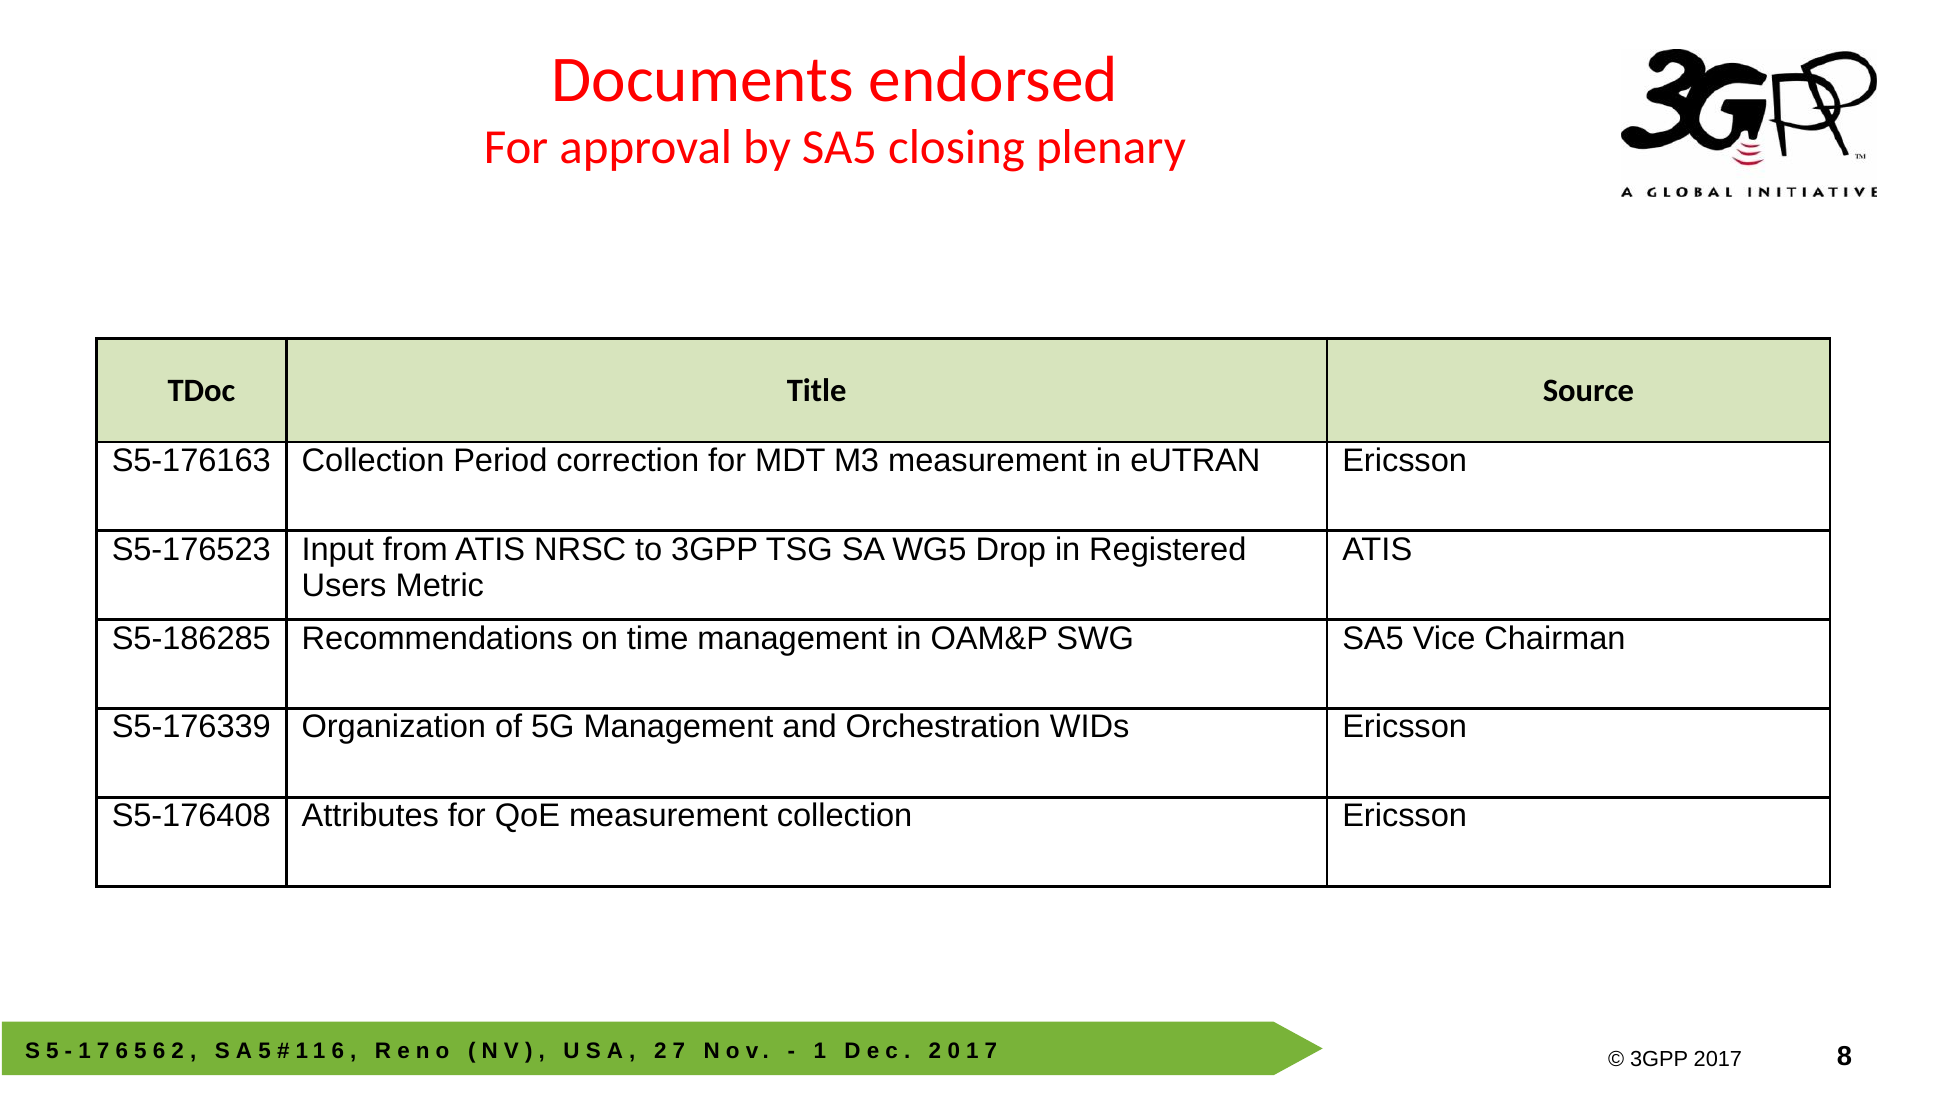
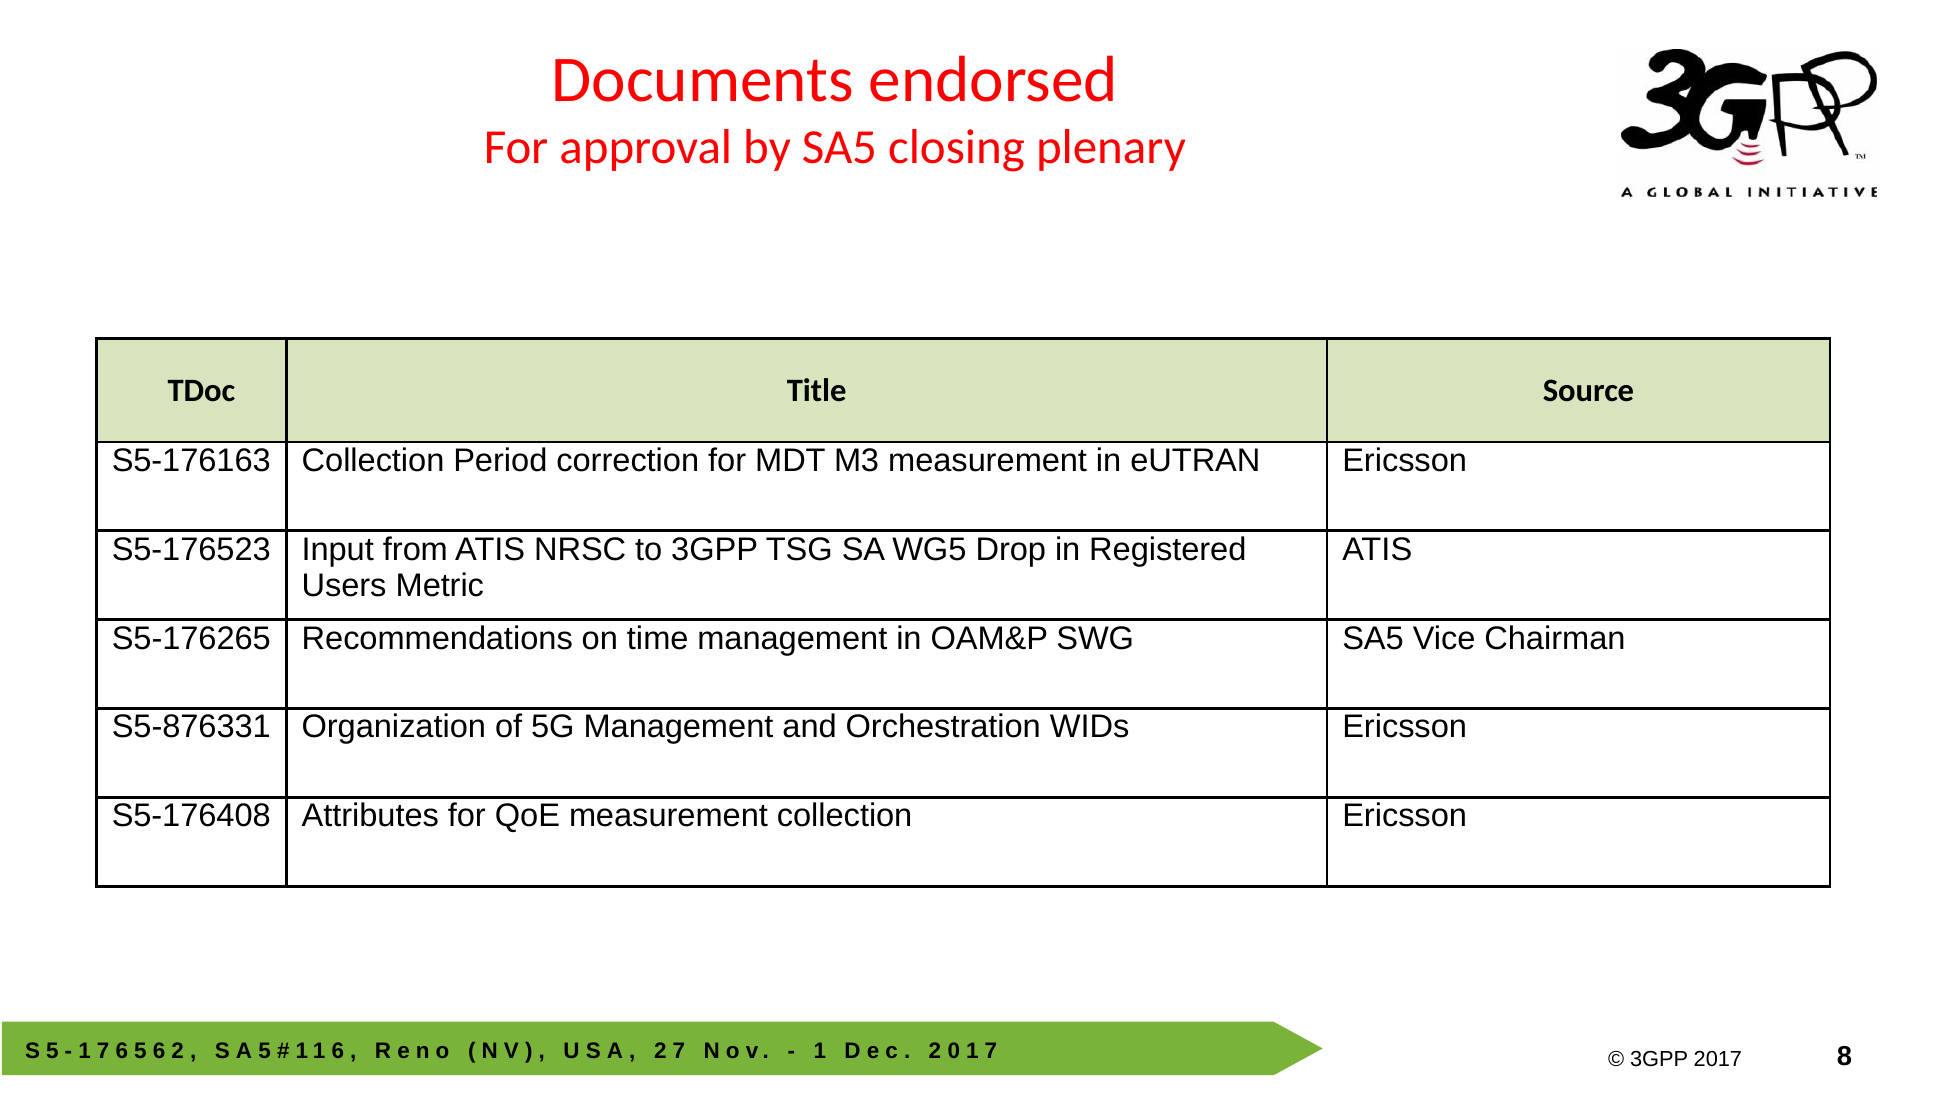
S5-186285: S5-186285 -> S5-176265
S5-176339: S5-176339 -> S5-876331
